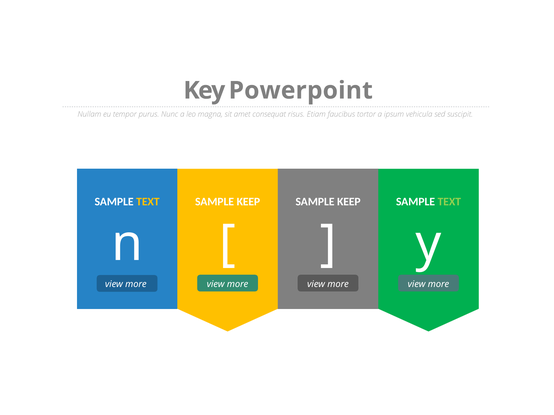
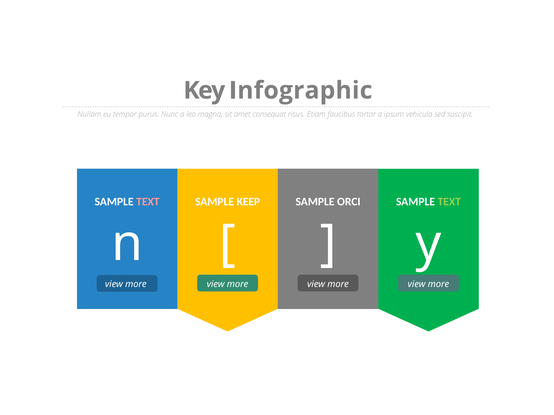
Powerpoint: Powerpoint -> Infographic
TEXT at (148, 202) colour: yellow -> pink
KEEP at (349, 202): KEEP -> ORCI
